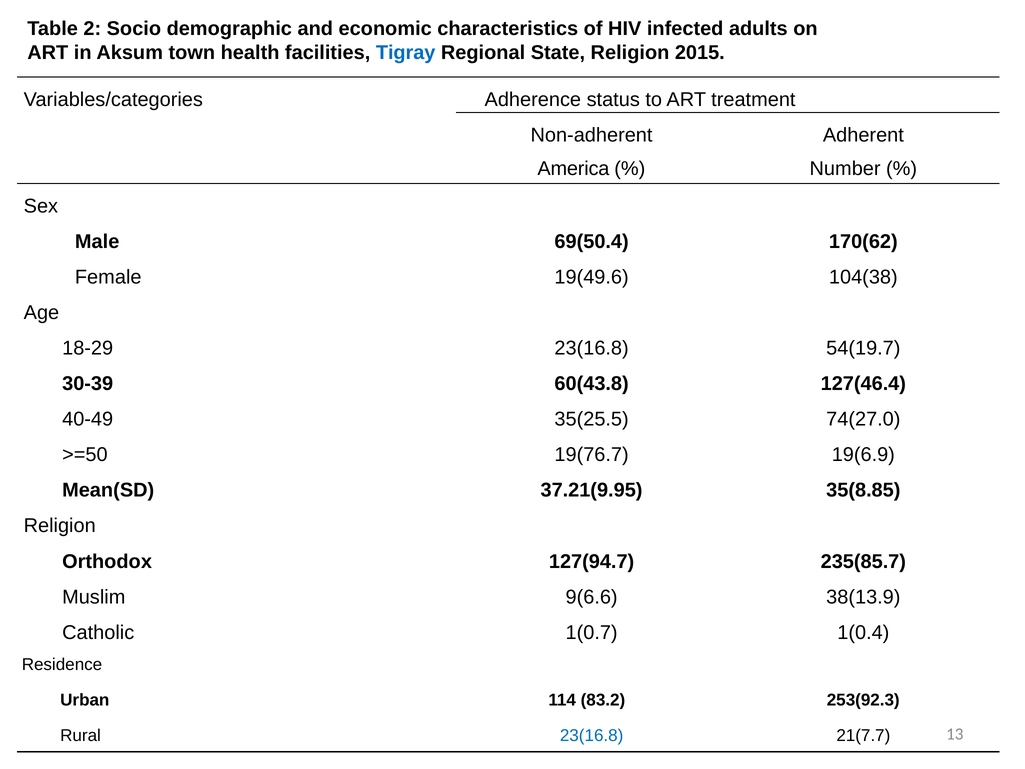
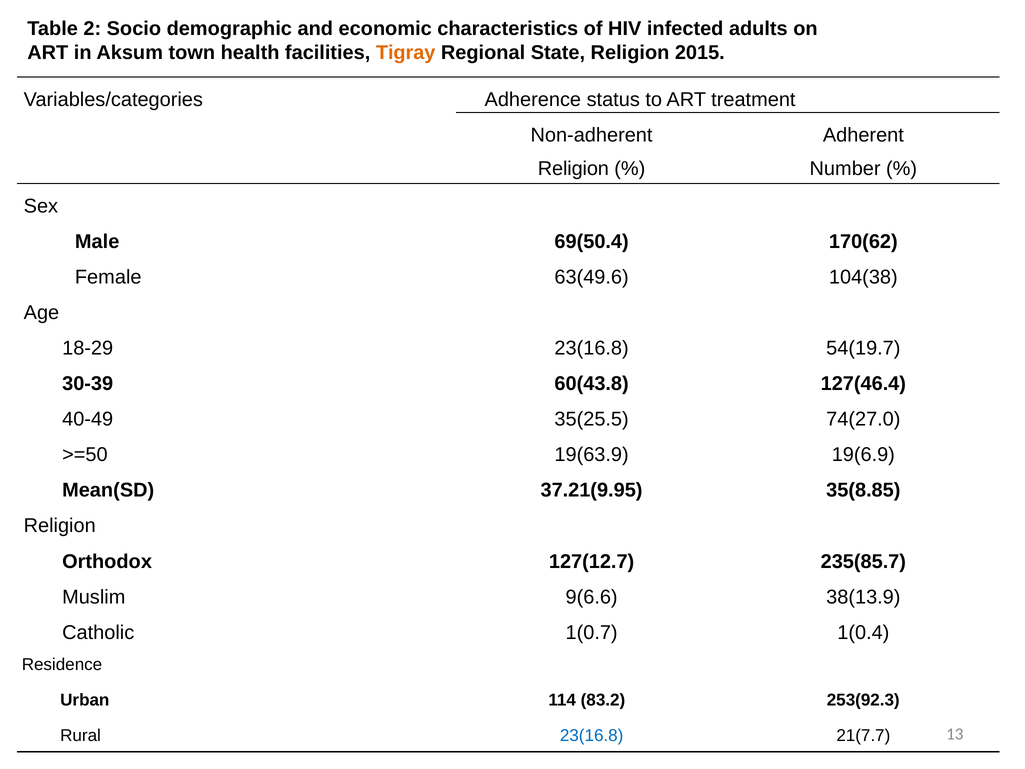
Tigray colour: blue -> orange
America at (573, 169): America -> Religion
19(49.6: 19(49.6 -> 63(49.6
19(76.7: 19(76.7 -> 19(63.9
127(94.7: 127(94.7 -> 127(12.7
